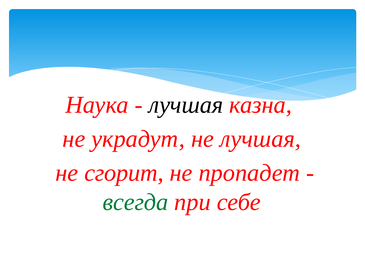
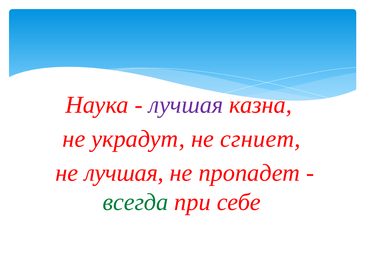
лучшая at (186, 105) colour: black -> purple
не лучшая: лучшая -> сгниет
не сгорит: сгорит -> лучшая
